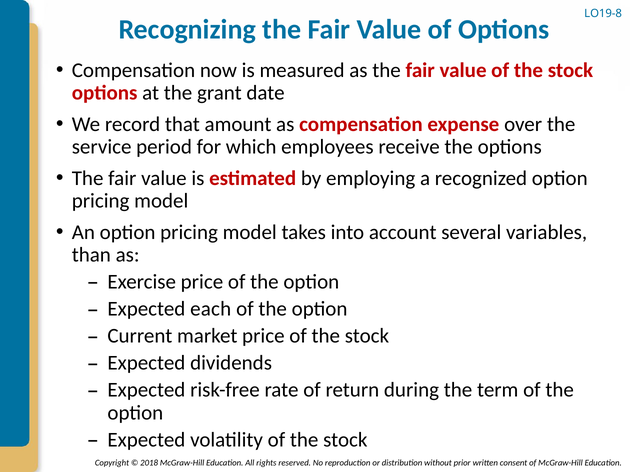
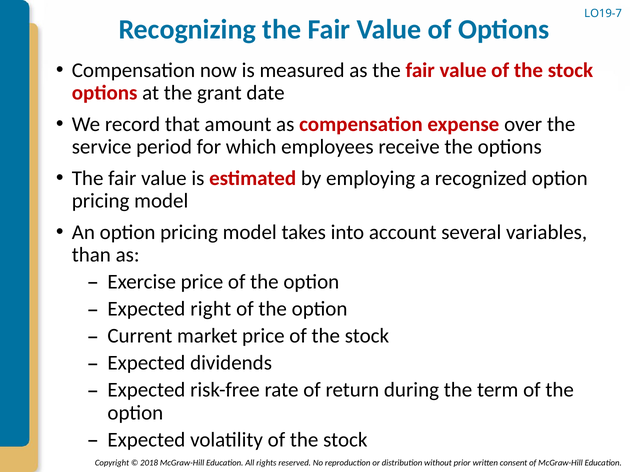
LO19-8: LO19-8 -> LO19-7
each: each -> right
